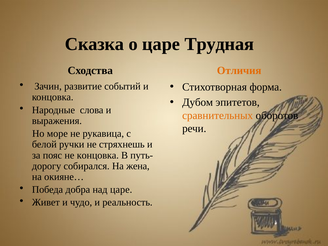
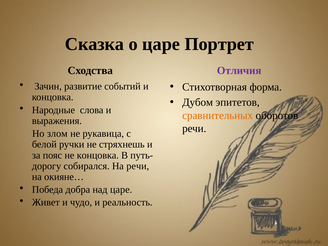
Трудная: Трудная -> Портрет
Отличия colour: orange -> purple
море: море -> злом
На жена: жена -> речи
